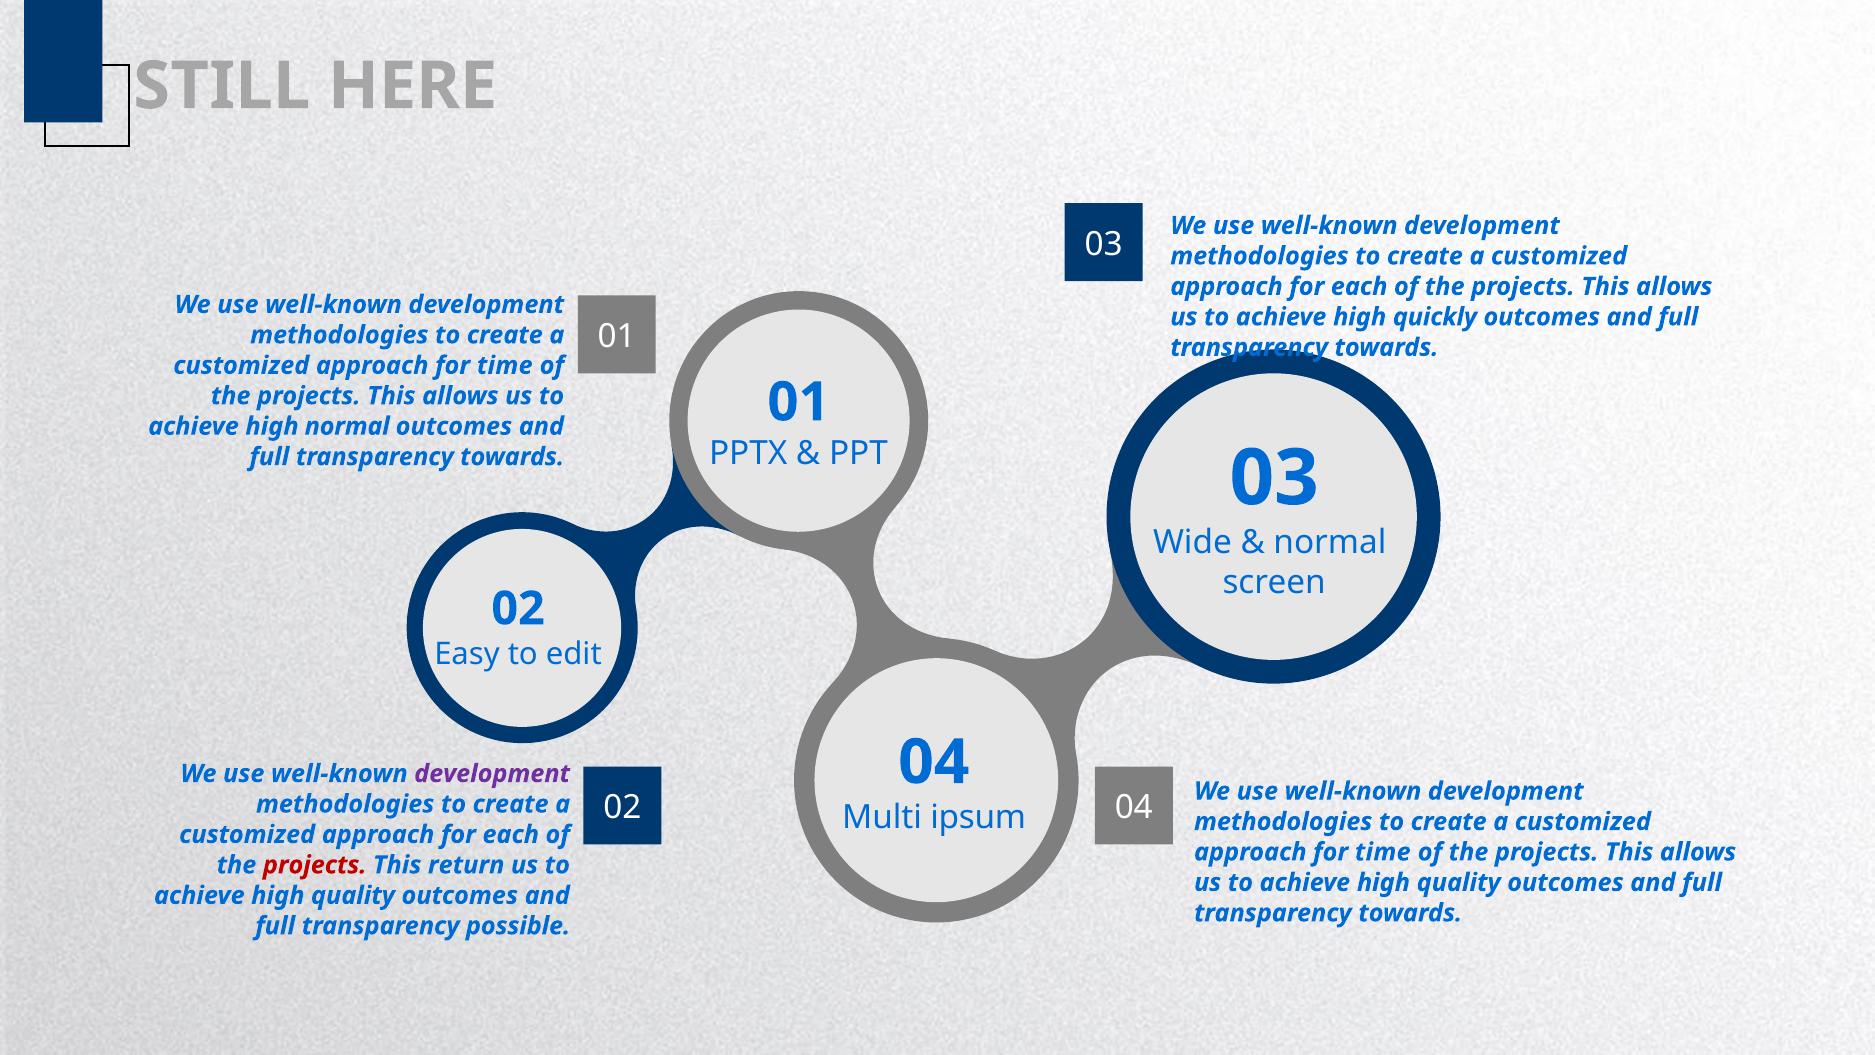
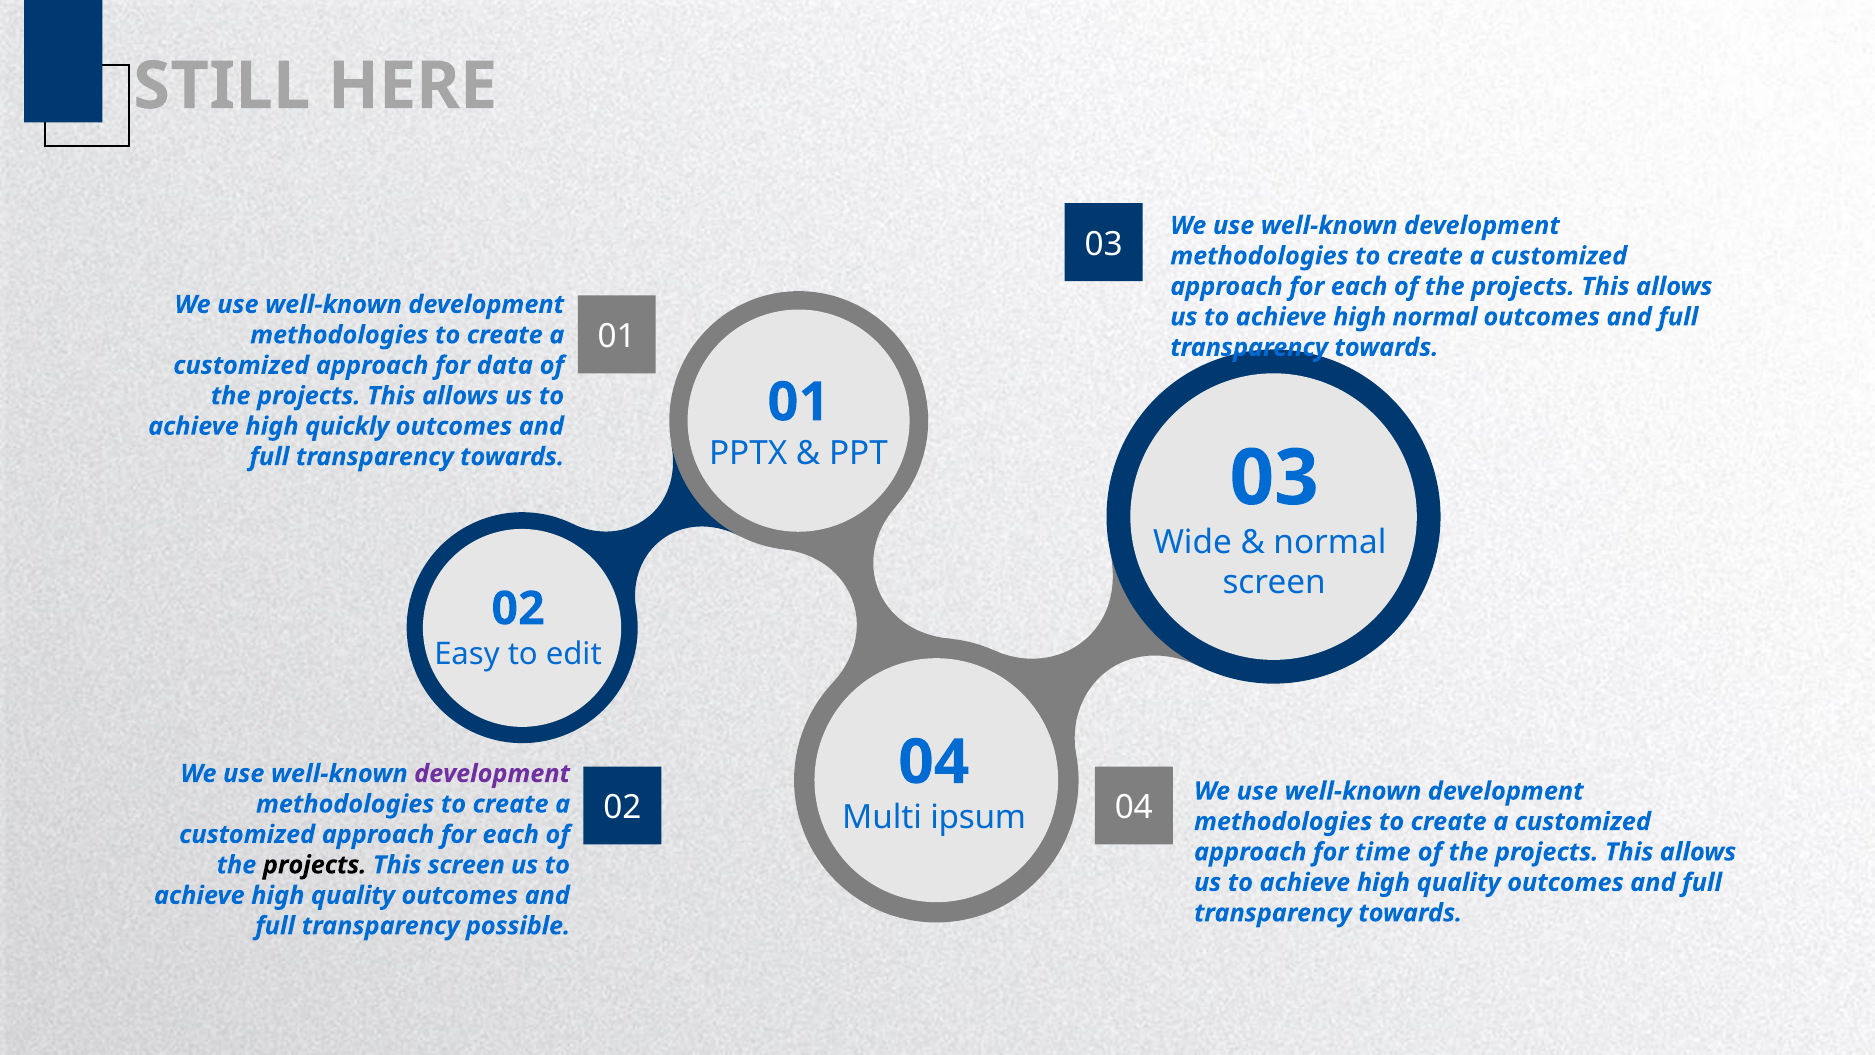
high quickly: quickly -> normal
time at (505, 365): time -> data
high normal: normal -> quickly
projects at (315, 865) colour: red -> black
This return: return -> screen
